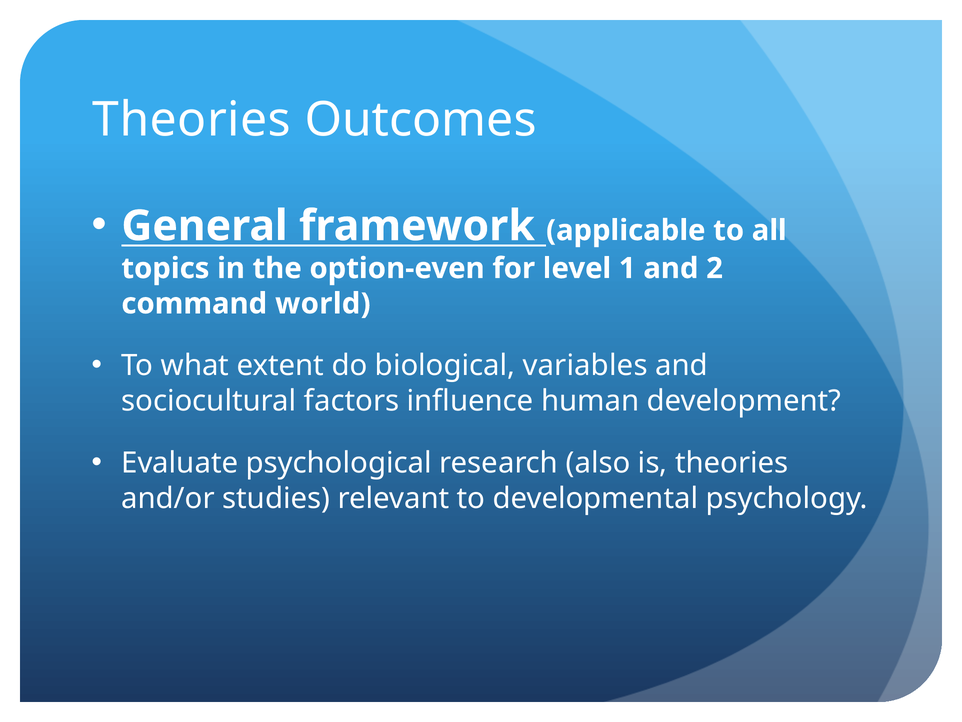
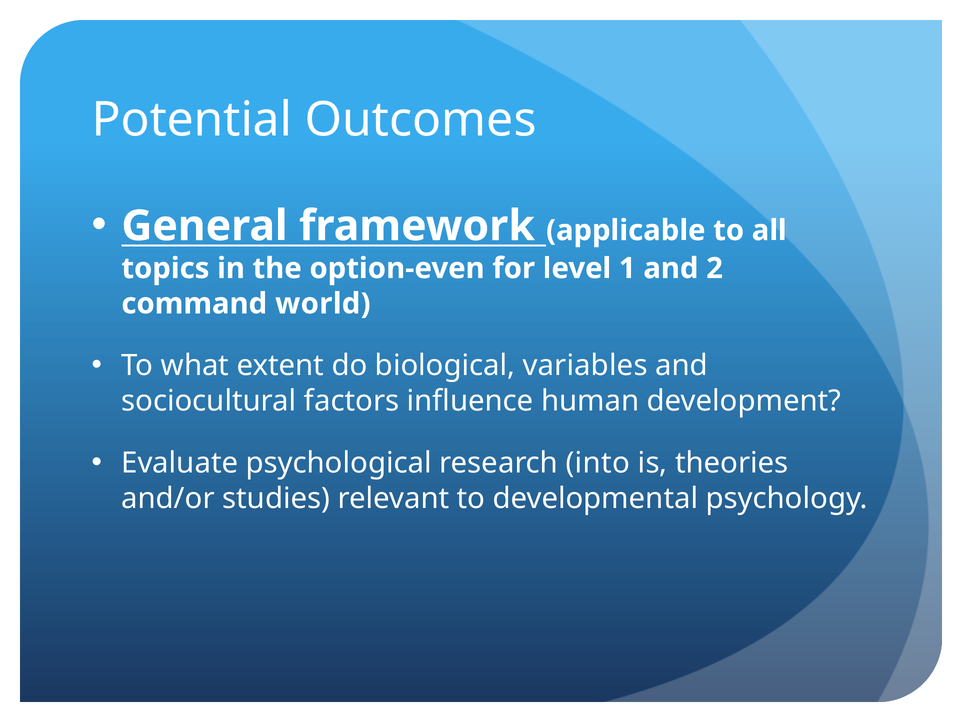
Theories at (192, 120): Theories -> Potential
also: also -> into
